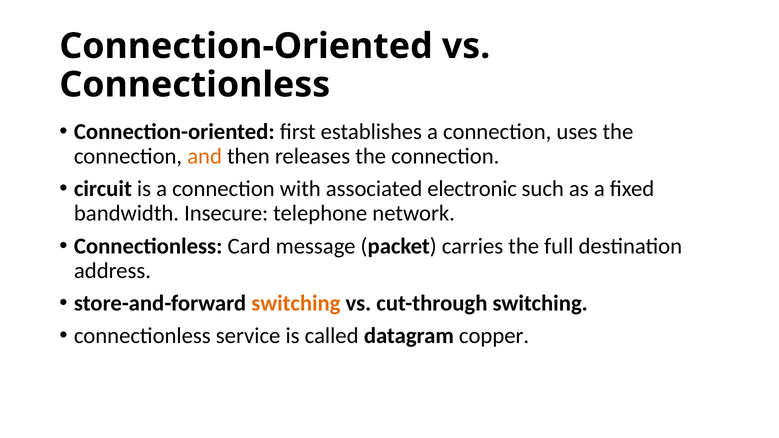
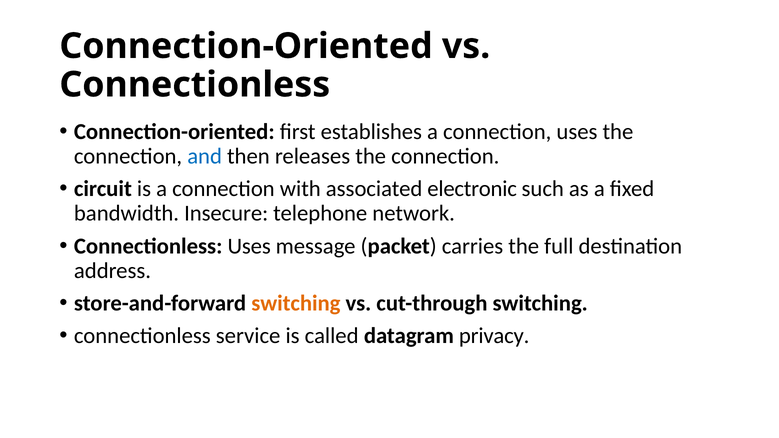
and colour: orange -> blue
Connectionless Card: Card -> Uses
copper: copper -> privacy
